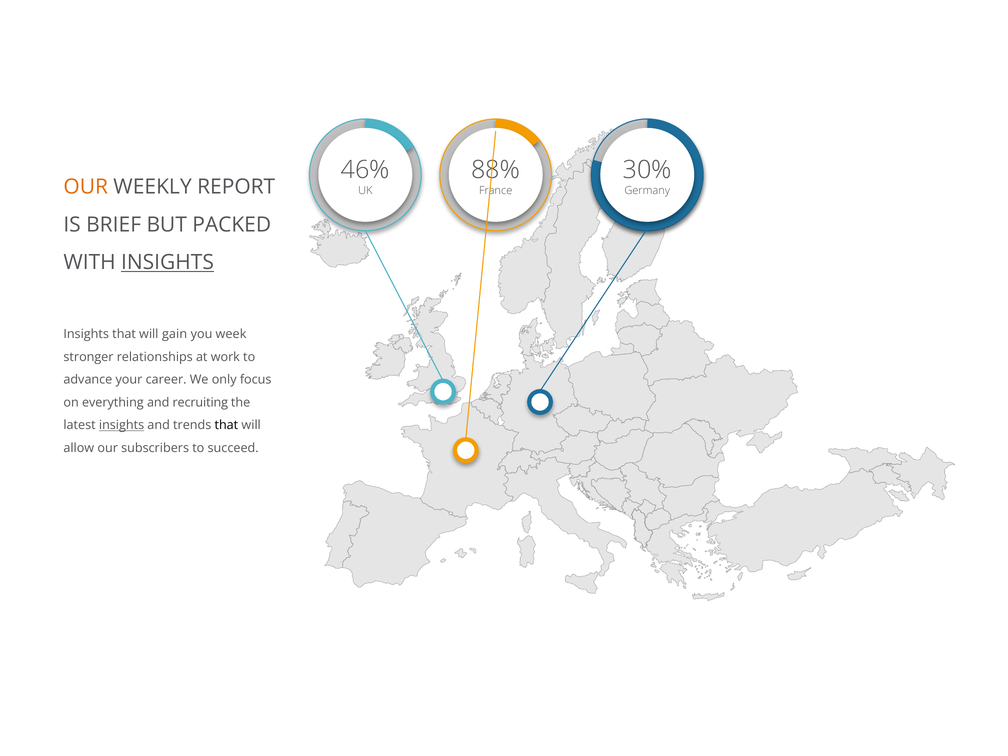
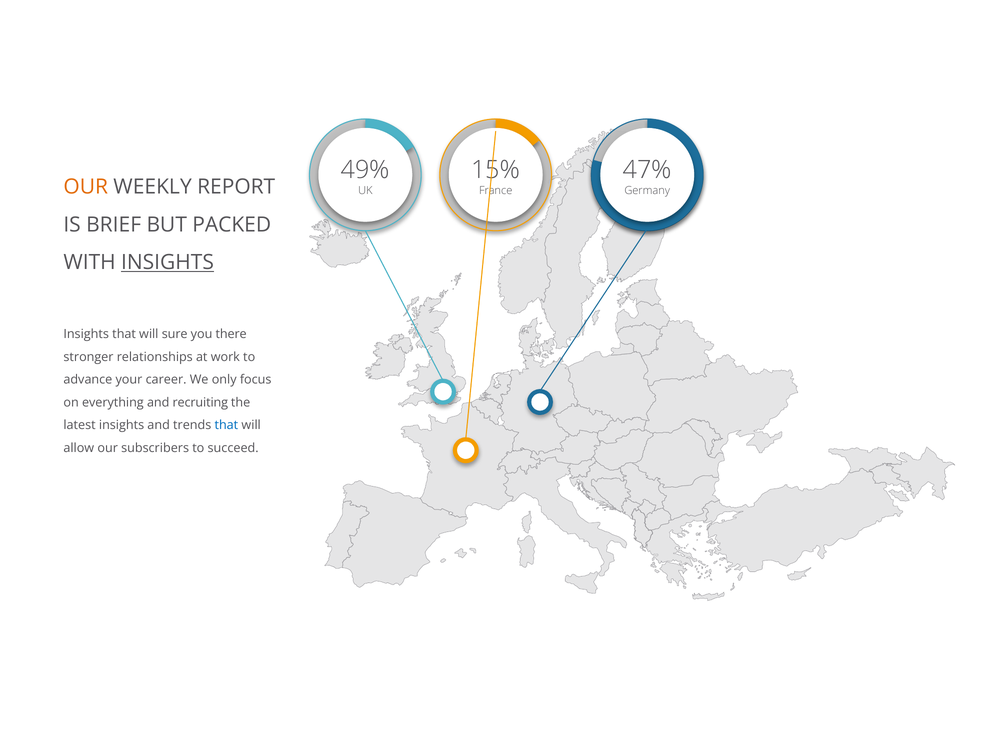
46%: 46% -> 49%
88%: 88% -> 15%
30%: 30% -> 47%
gain: gain -> sure
week: week -> there
insights at (122, 425) underline: present -> none
that at (226, 425) colour: black -> blue
